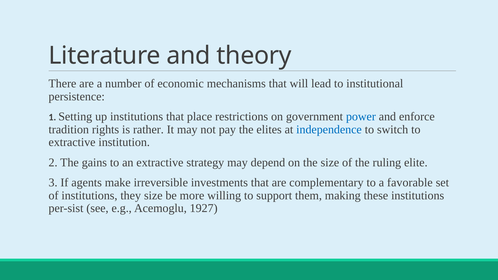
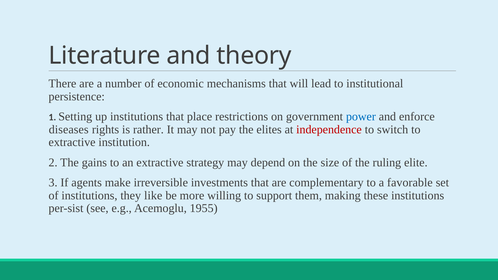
tradition: tradition -> diseases
independence colour: blue -> red
they size: size -> like
1927: 1927 -> 1955
